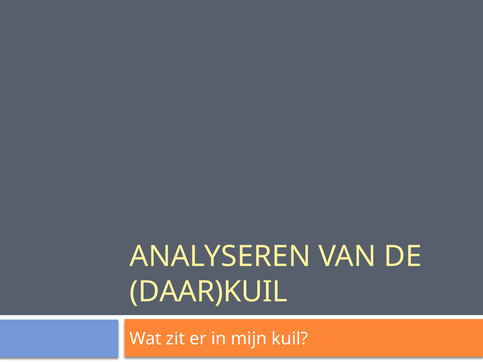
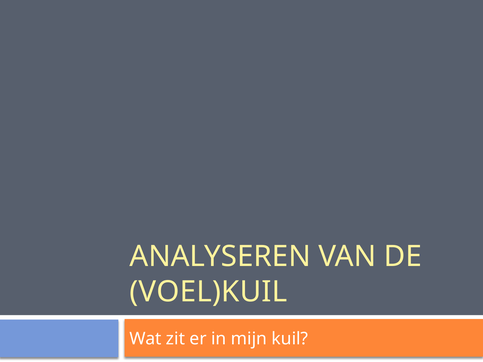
DAAR)KUIL: DAAR)KUIL -> VOEL)KUIL
